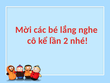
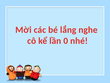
2: 2 -> 0
